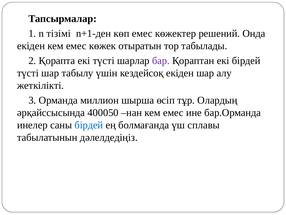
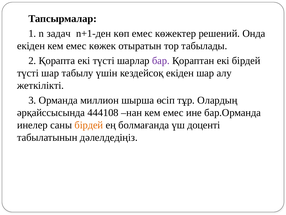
тізімі: тізімі -> задач
400050: 400050 -> 444108
бірдей at (89, 125) colour: blue -> orange
сплавы: сплавы -> доценті
